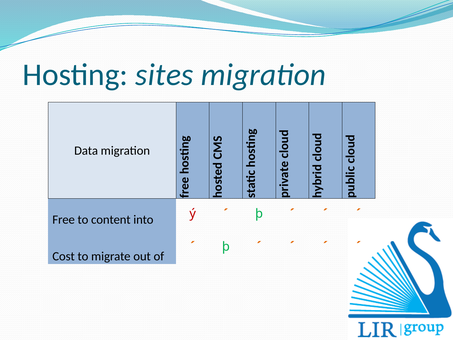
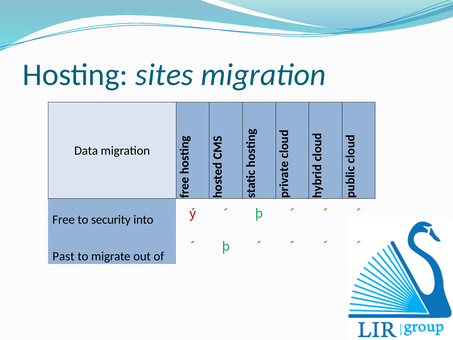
content: content -> security
Cost: Cost -> Past
